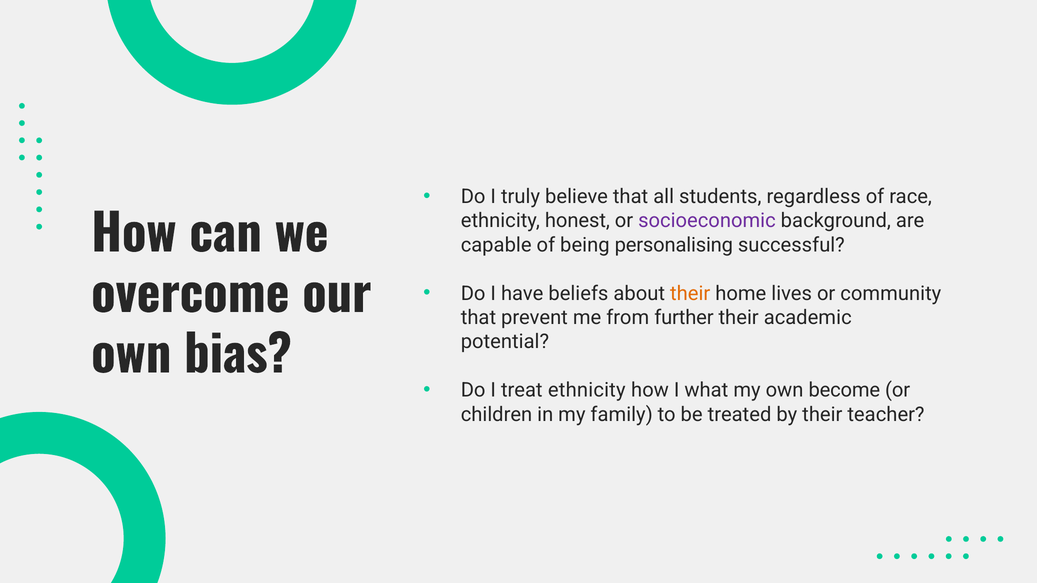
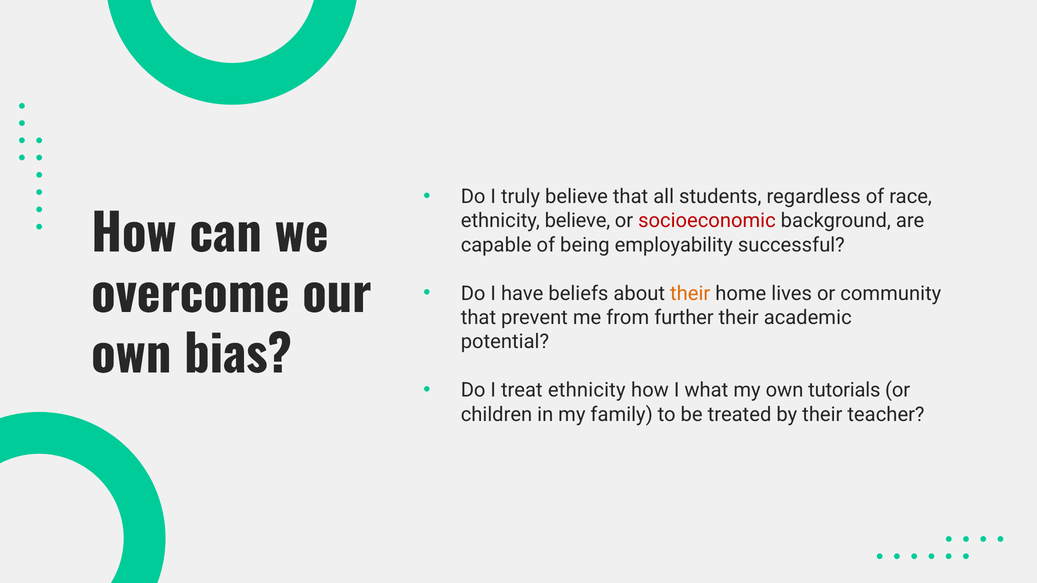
ethnicity honest: honest -> believe
socioeconomic colour: purple -> red
personalising: personalising -> employability
become: become -> tutorials
